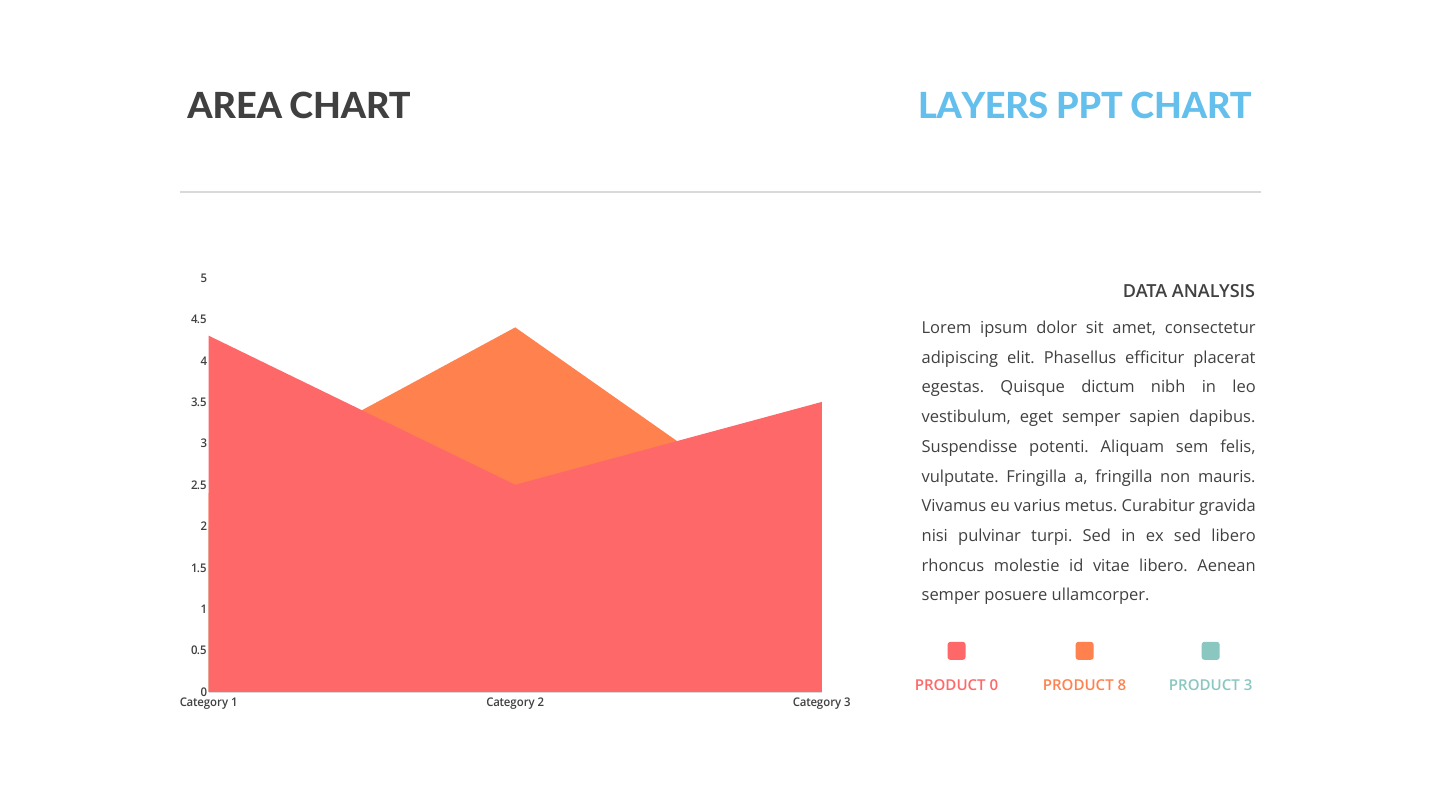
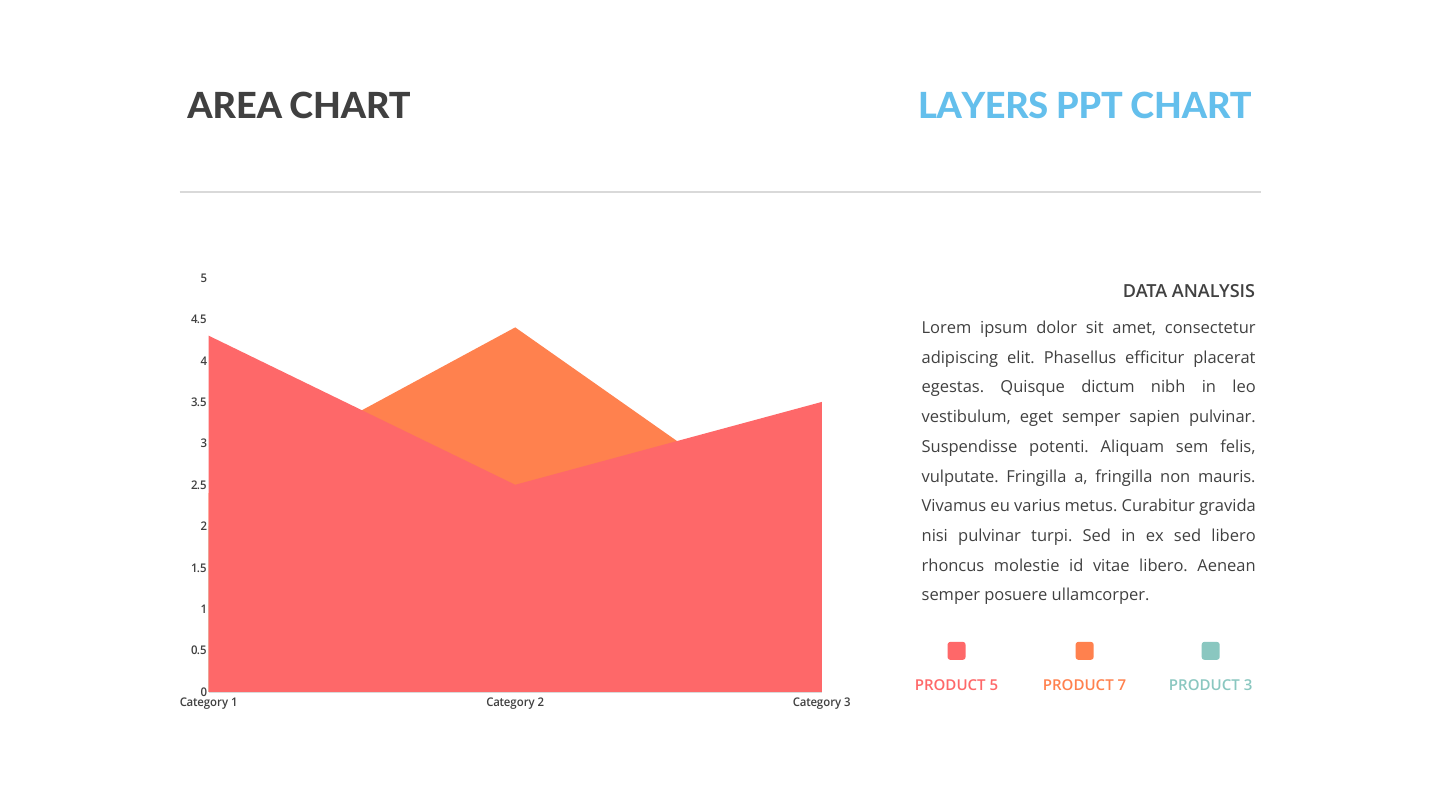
sapien dapibus: dapibus -> pulvinar
PRODUCT 0: 0 -> 5
8: 8 -> 7
